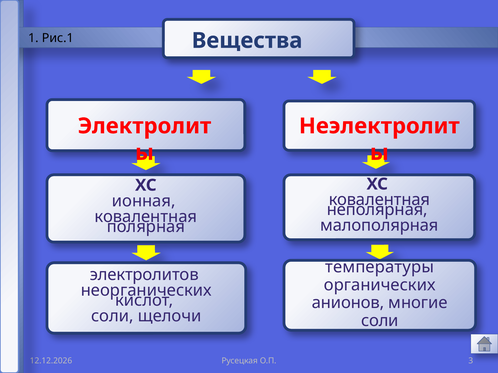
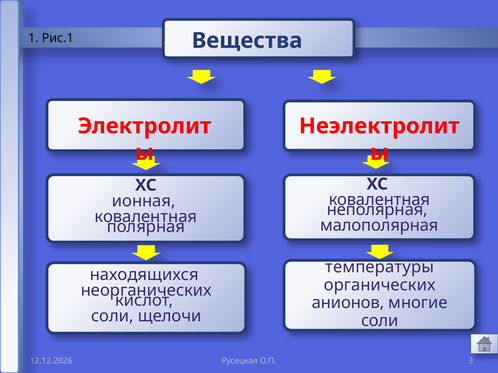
электролитов: электролитов -> находящихся
соли at (380, 321): соли -> cоли
